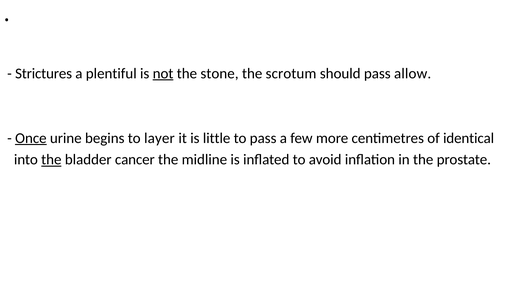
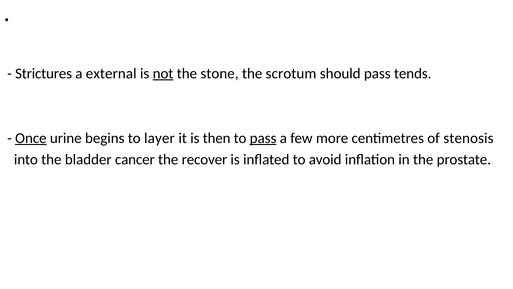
plentiful: plentiful -> external
allow: allow -> tends
little: little -> then
pass at (263, 138) underline: none -> present
identical: identical -> stenosis
the at (51, 159) underline: present -> none
midline: midline -> recover
